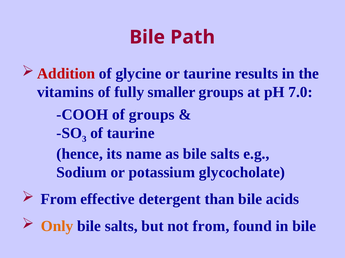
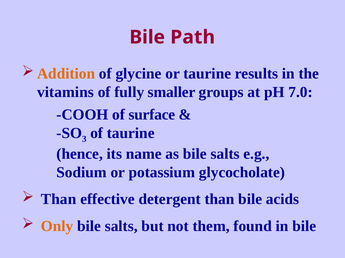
Addition colour: red -> orange
of groups: groups -> surface
From at (59, 200): From -> Than
not from: from -> them
